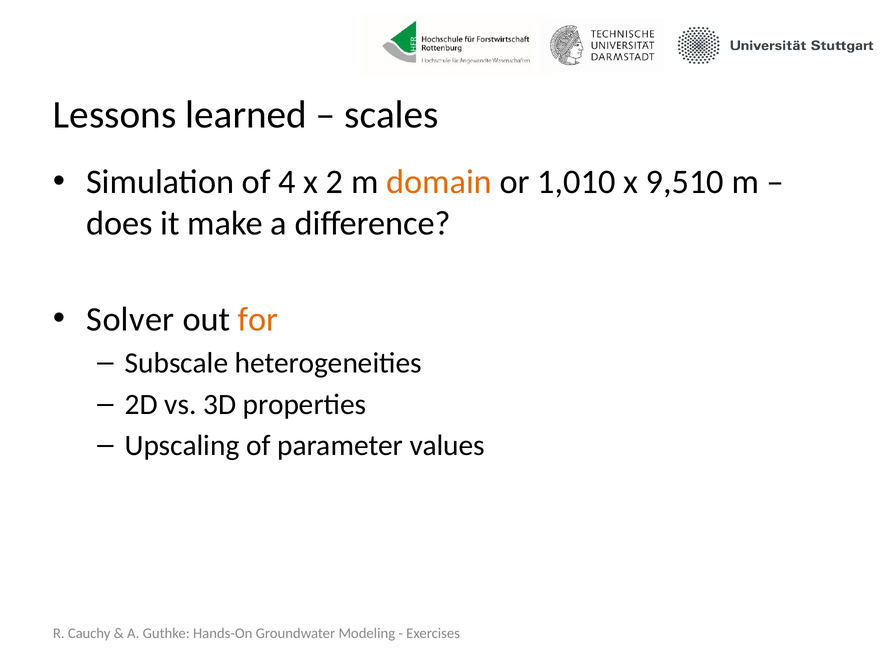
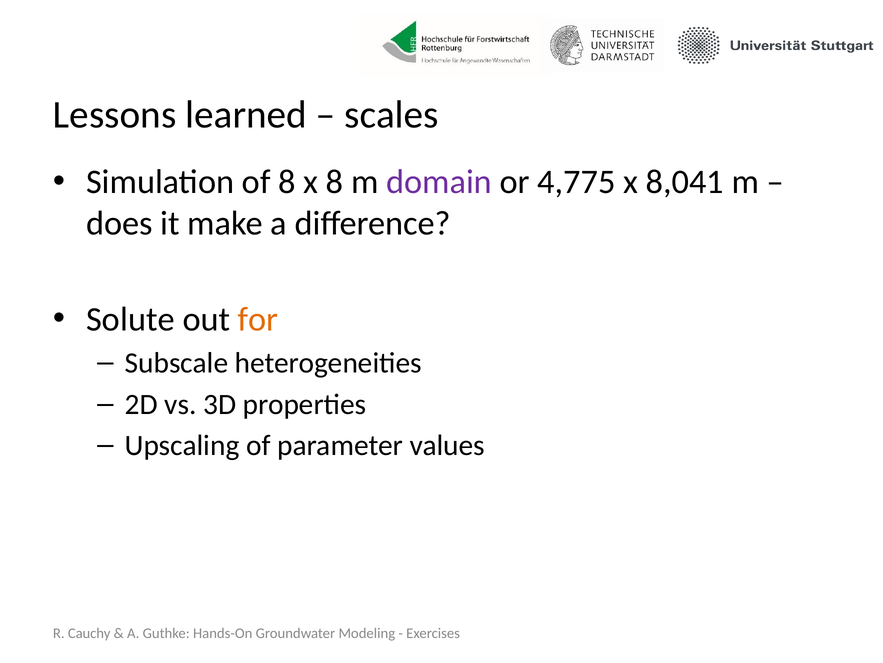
of 4: 4 -> 8
x 2: 2 -> 8
domain colour: orange -> purple
1,010: 1,010 -> 4,775
9,510: 9,510 -> 8,041
Solver: Solver -> Solute
